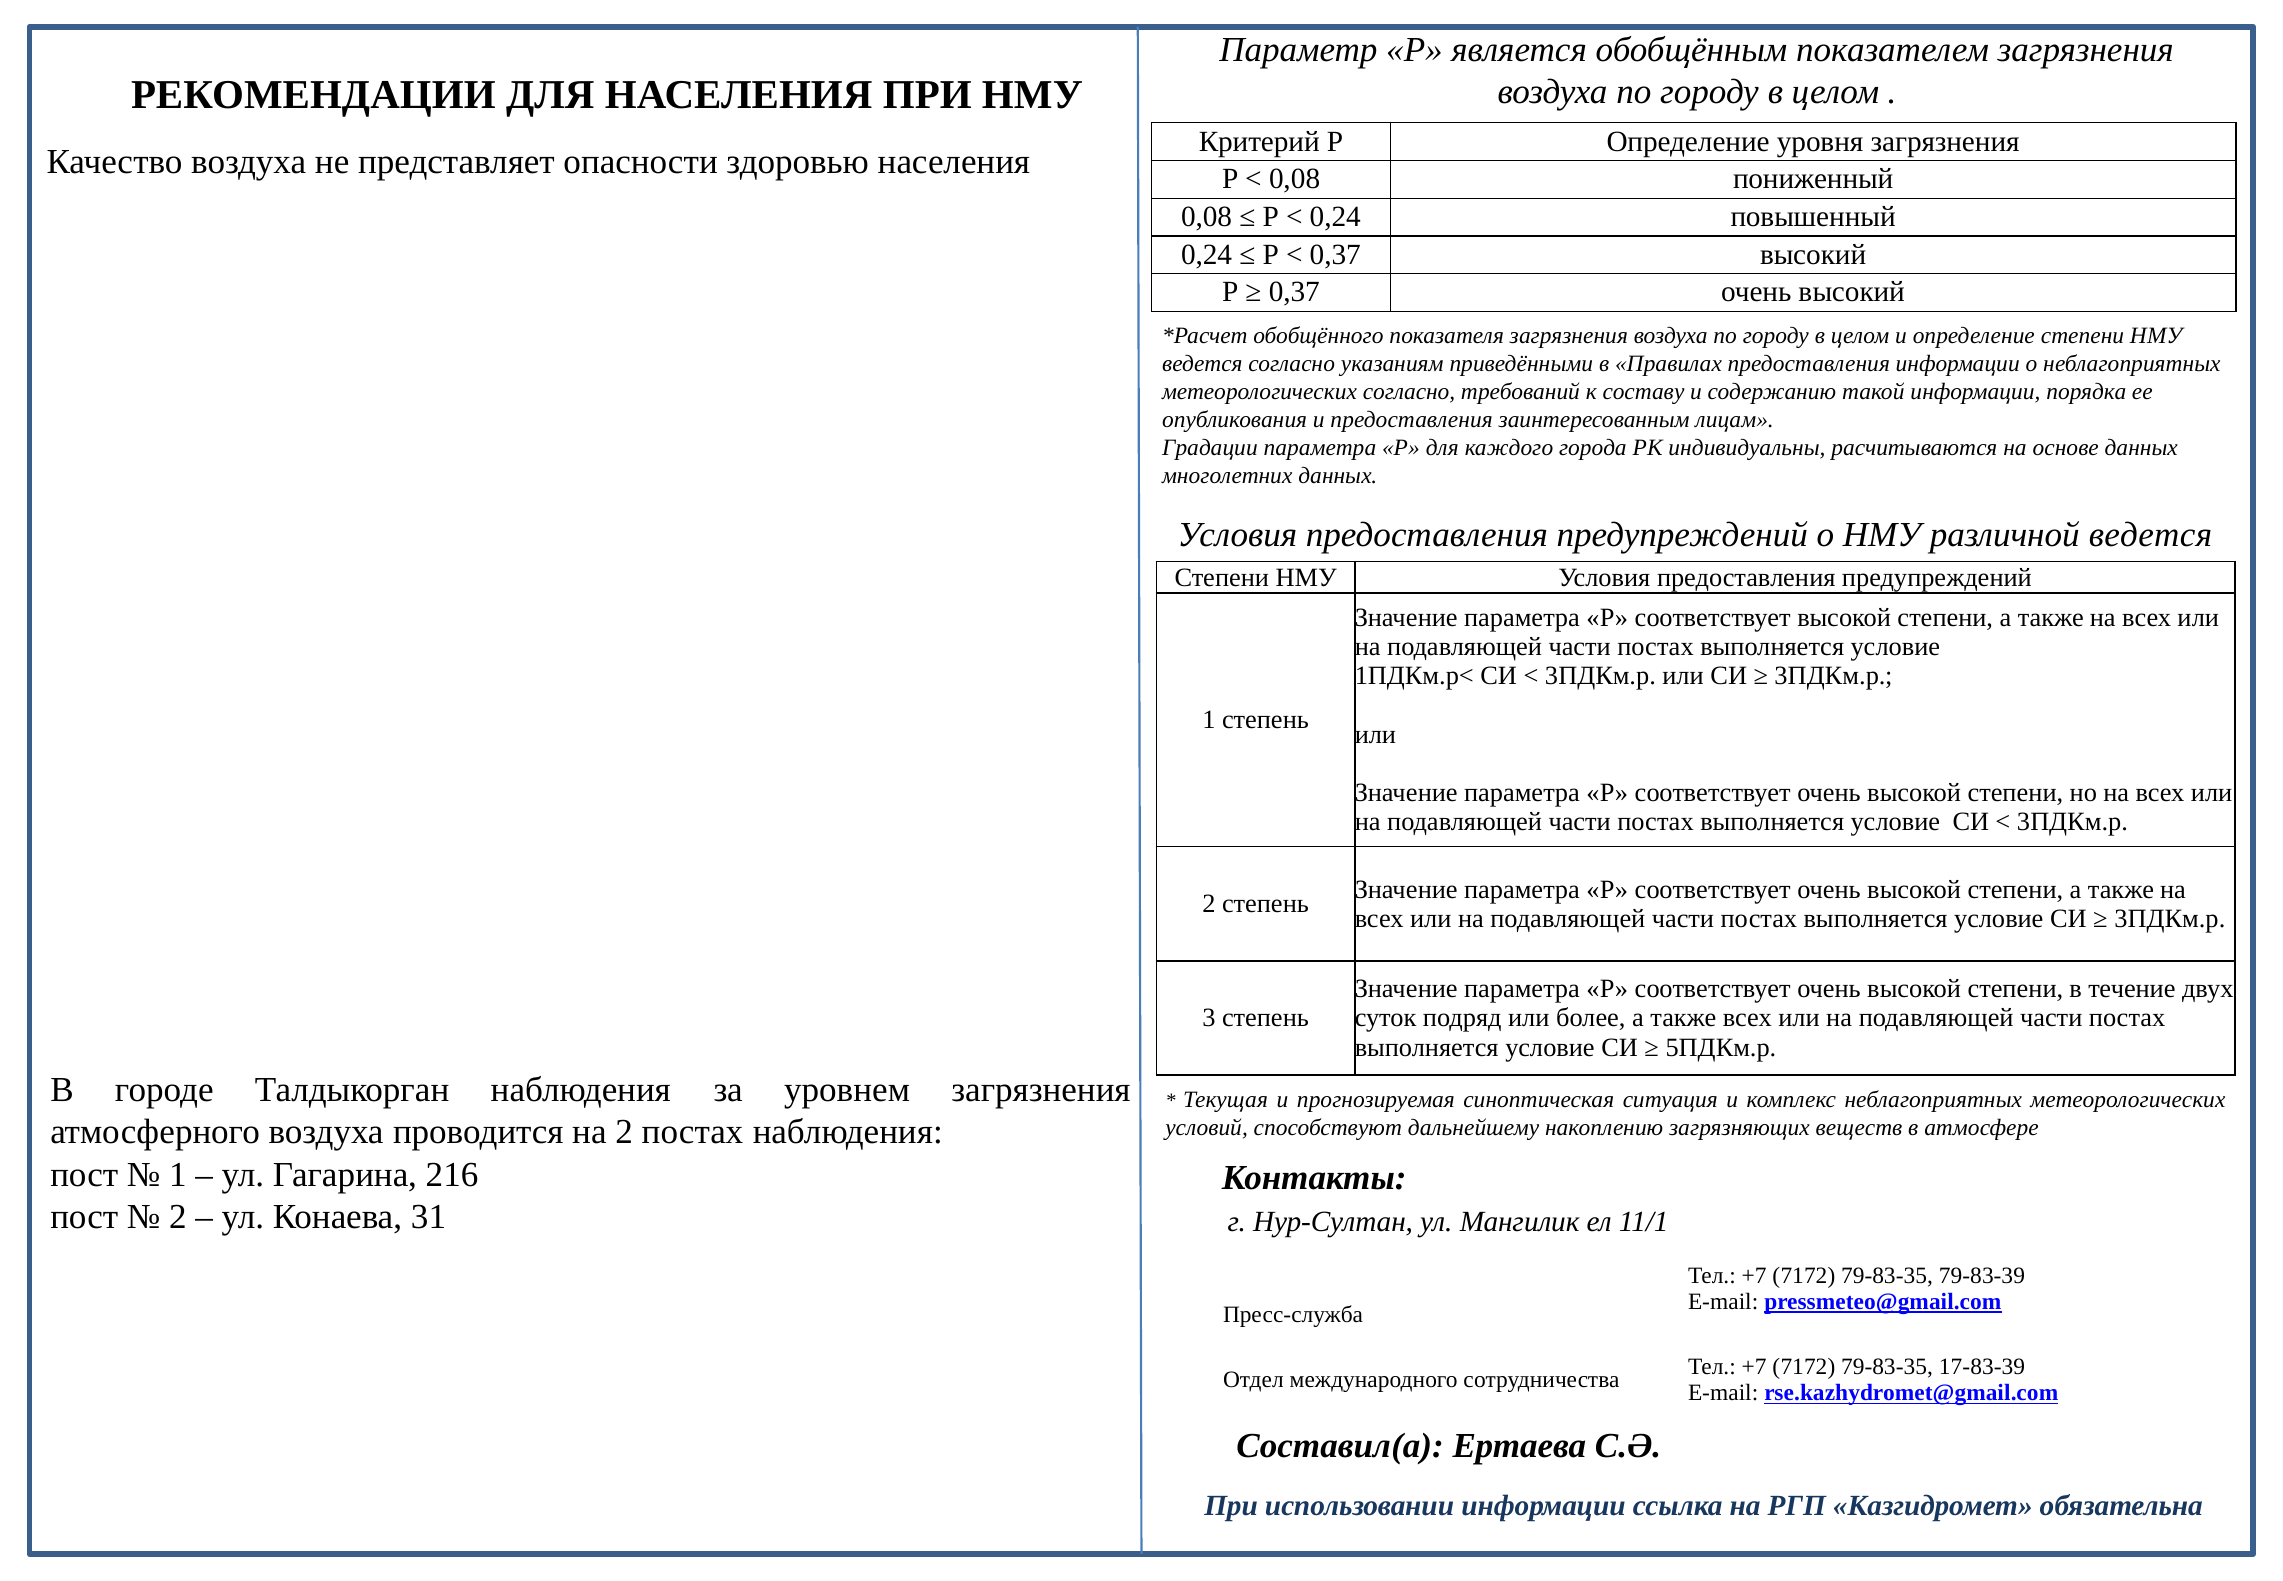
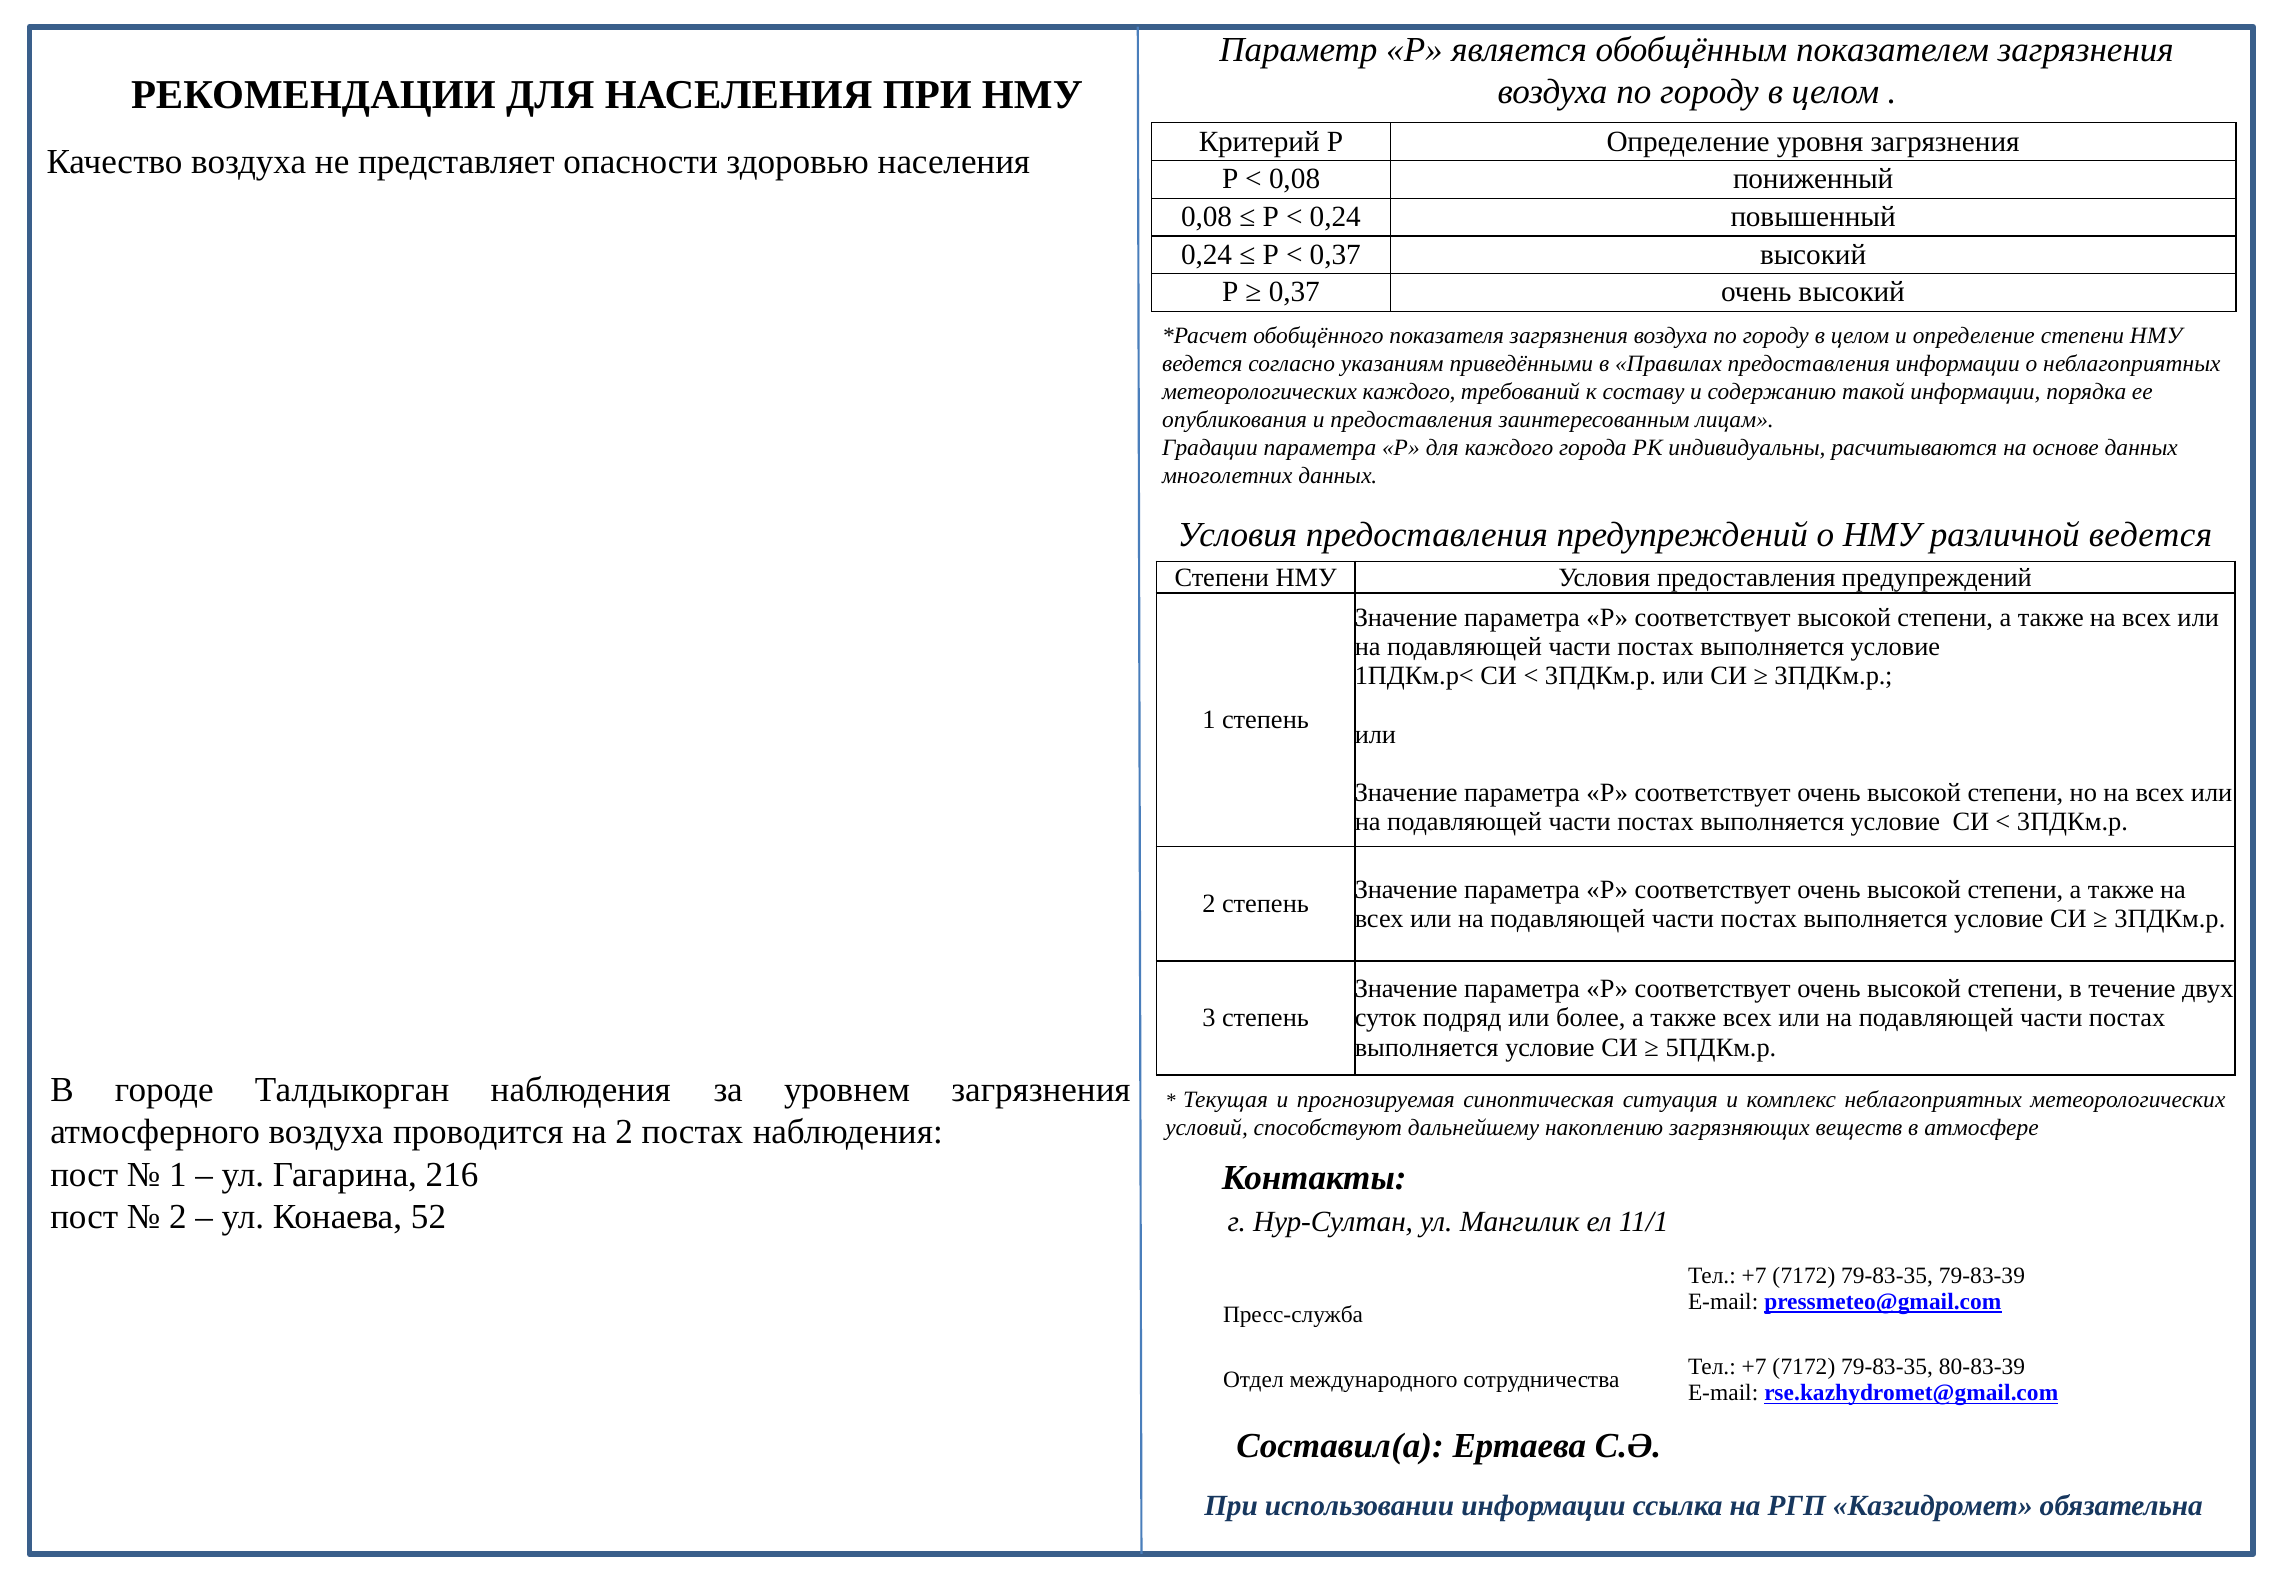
метеорологических согласно: согласно -> каждого
31: 31 -> 52
17-83-39: 17-83-39 -> 80-83-39
